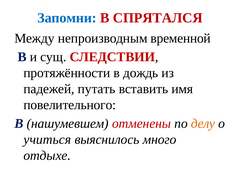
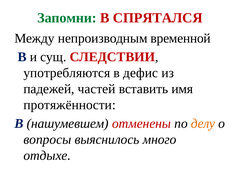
Запомни colour: blue -> green
протяжённости: протяжённости -> употребляются
дождь: дождь -> дефис
путать: путать -> частей
повелительного: повелительного -> протяжённости
учиться: учиться -> вопросы
